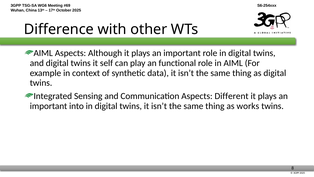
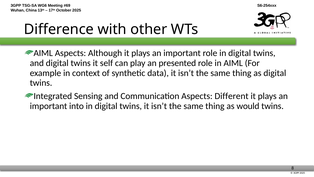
functional: functional -> presented
works: works -> would
